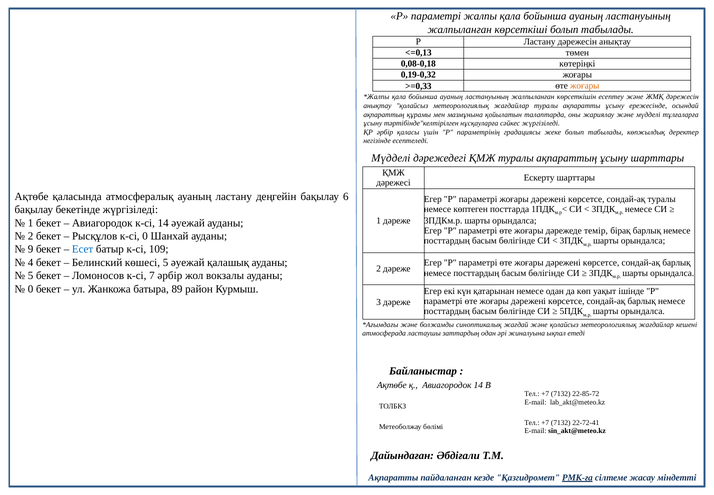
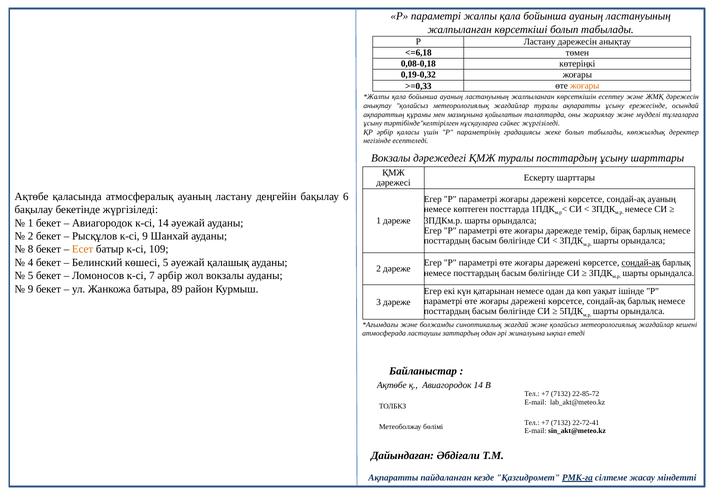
<=0,13: <=0,13 -> <=6,18
Мүдделі at (391, 158): Мүдделі -> Вокзалы
туралы ақпараттың: ақпараттың -> посттардың
сондай-ақ туралы: туралы -> ауаның
к-сі 0: 0 -> 9
9: 9 -> 8
Есет colour: blue -> orange
сондай-ақ at (641, 263) underline: none -> present
0 at (31, 288): 0 -> 9
